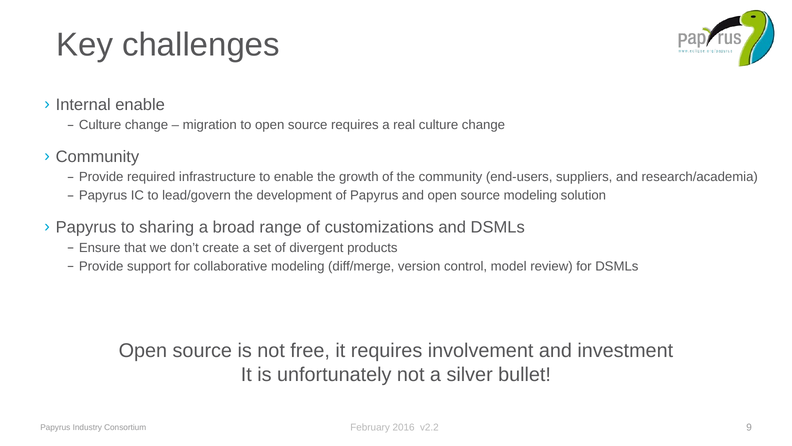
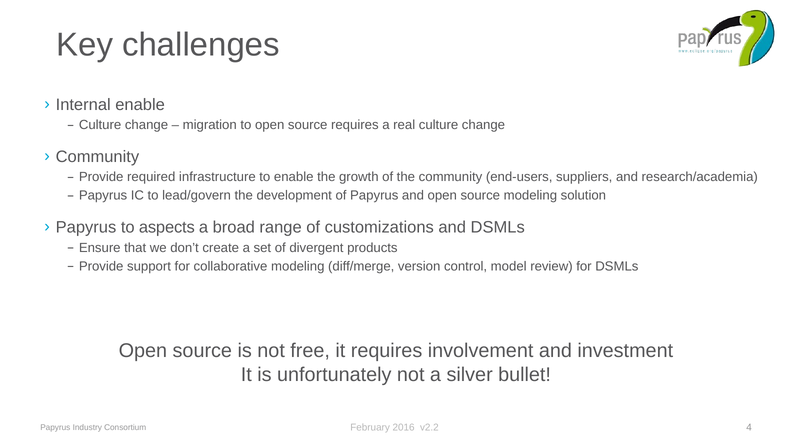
sharing: sharing -> aspects
9: 9 -> 4
